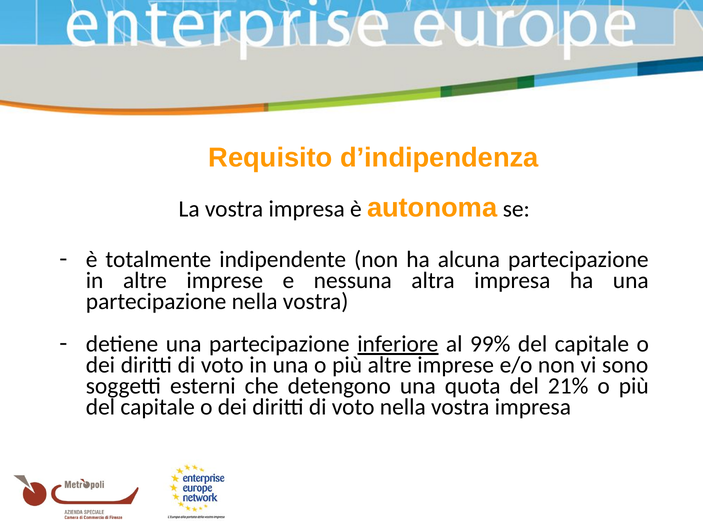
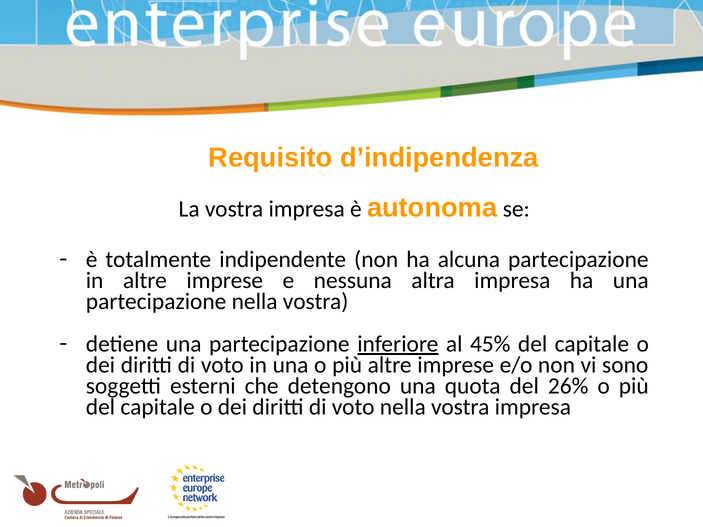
99%: 99% -> 45%
21%: 21% -> 26%
